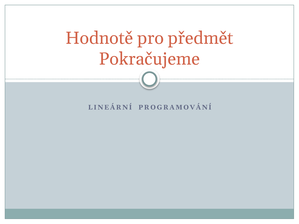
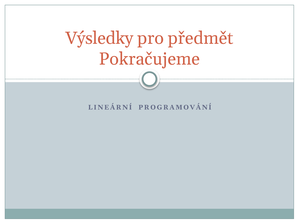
Hodnotě: Hodnotě -> Výsledky
